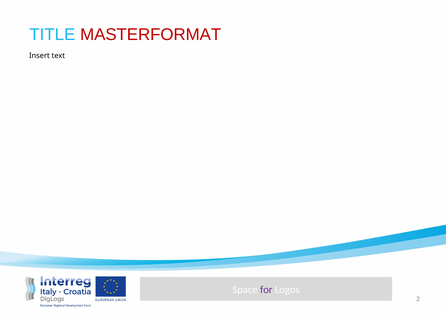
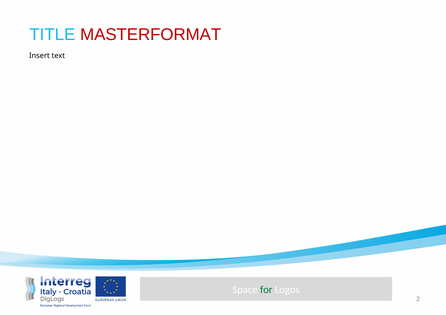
for colour: purple -> green
